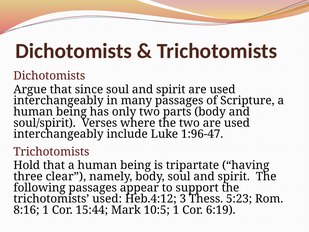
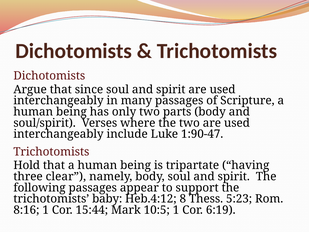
1:96-47: 1:96-47 -> 1:90-47
trichotomists used: used -> baby
3: 3 -> 8
